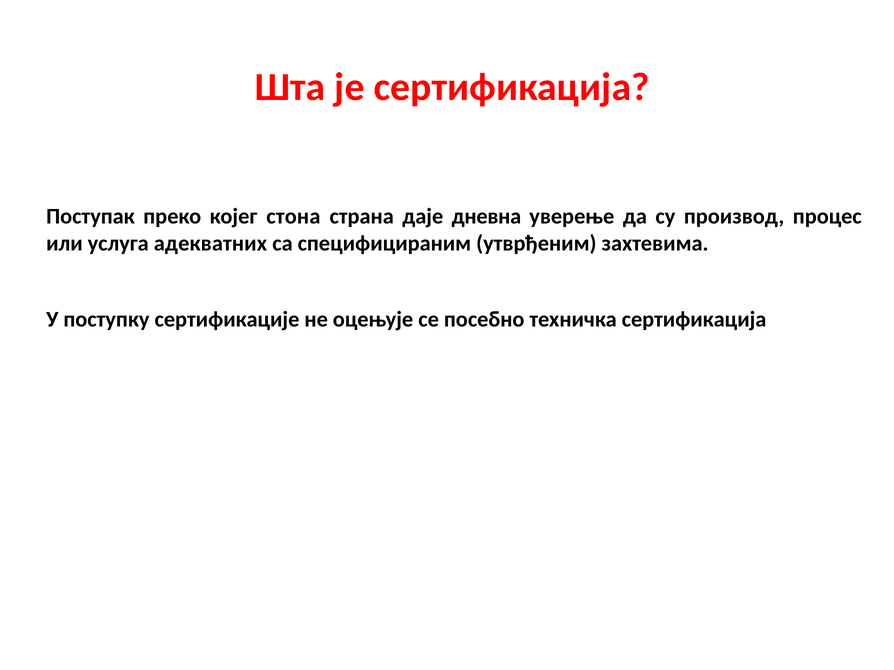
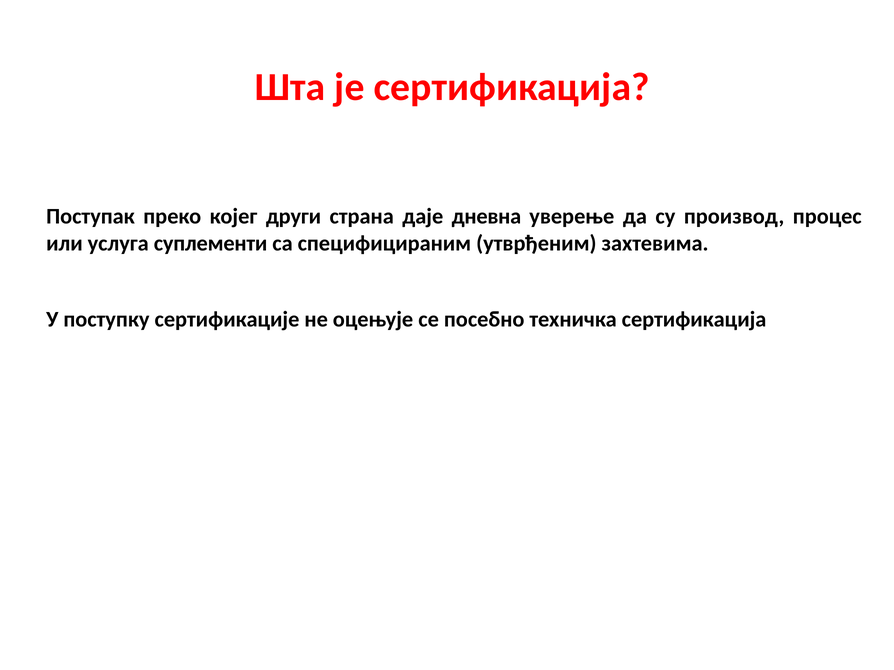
стона: стона -> други
адекватних: адекватних -> суплементи
